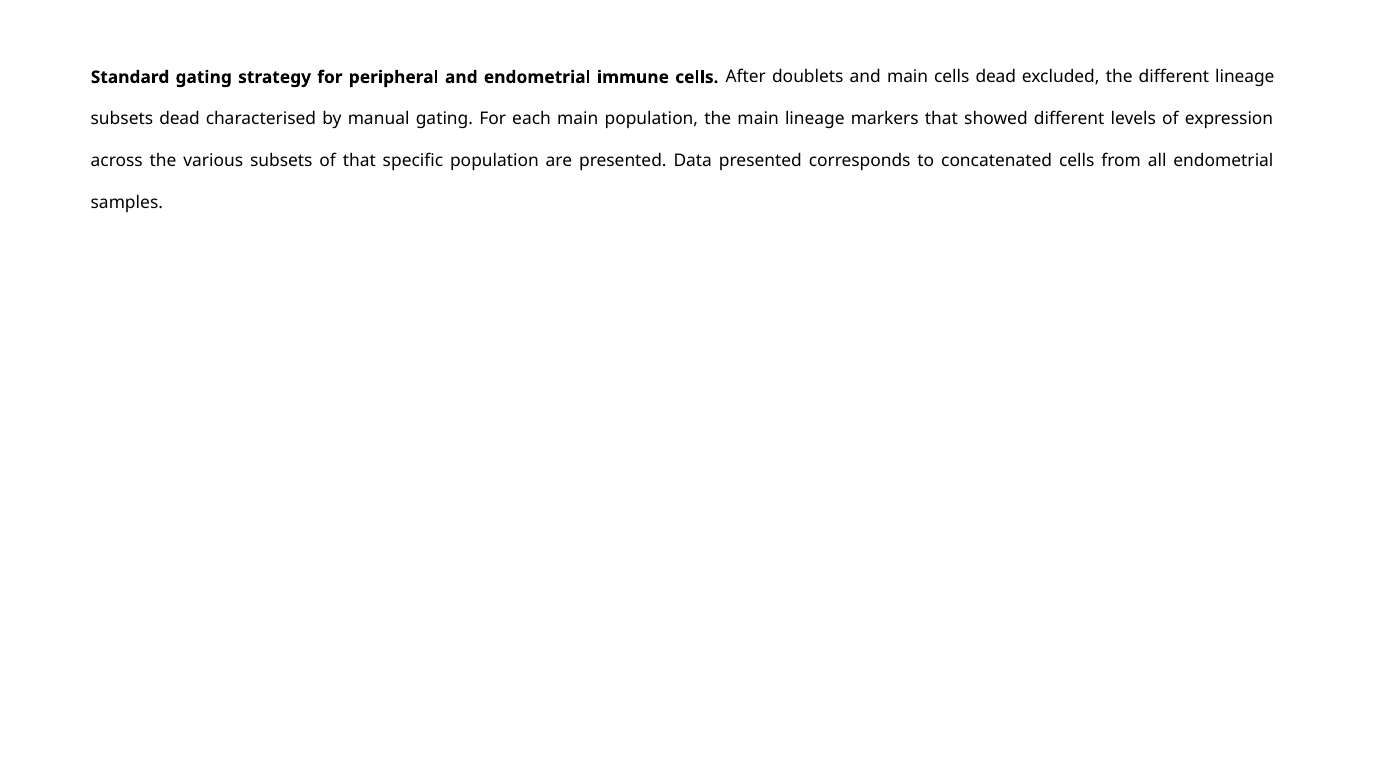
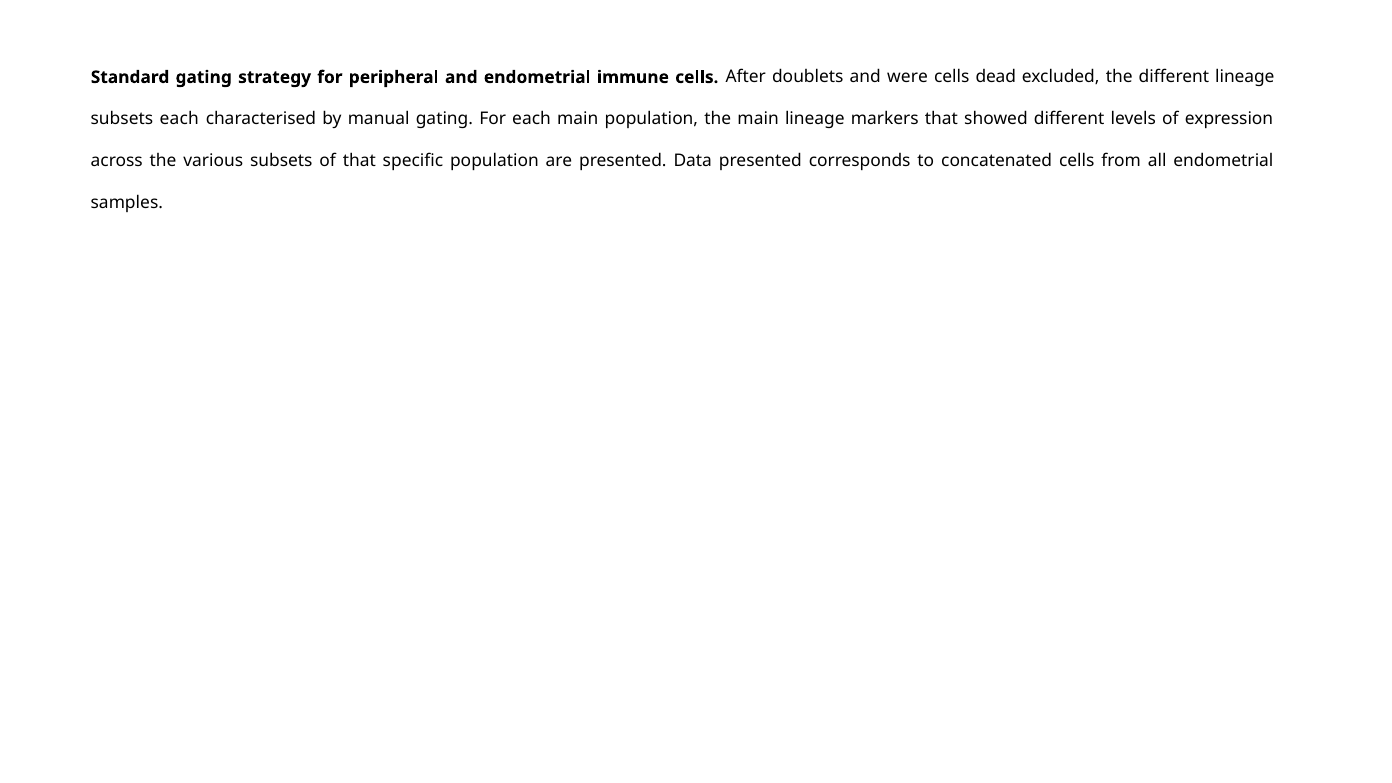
and main: main -> were
subsets dead: dead -> each
